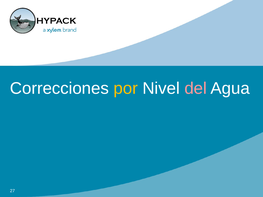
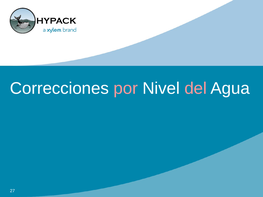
por colour: yellow -> pink
